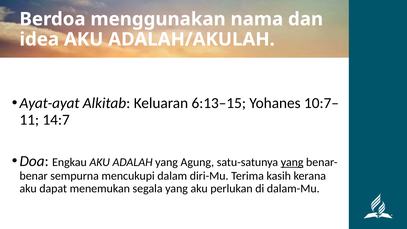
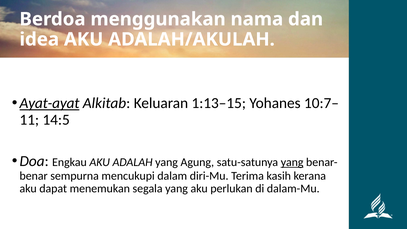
Ayat-ayat underline: none -> present
6:13–15: 6:13–15 -> 1:13–15
14:7: 14:7 -> 14:5
